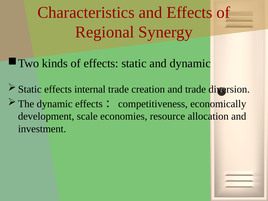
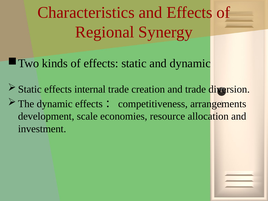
economically: economically -> arrangements
